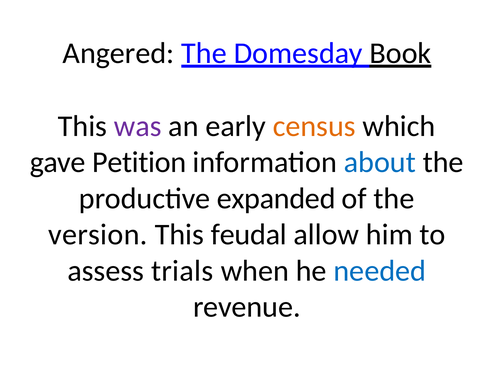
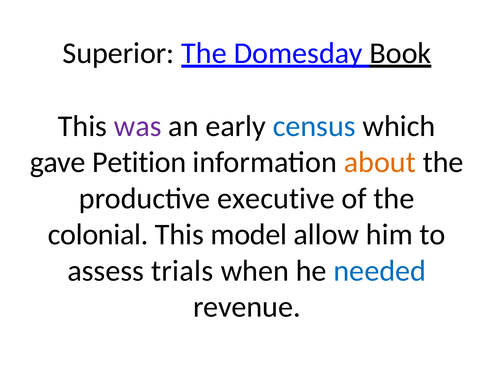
Angered: Angered -> Superior
census colour: orange -> blue
about colour: blue -> orange
expanded: expanded -> executive
version: version -> colonial
feudal: feudal -> model
